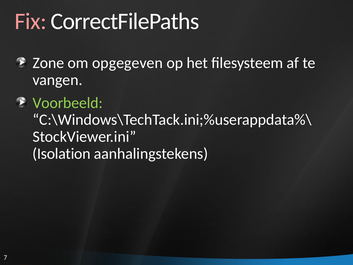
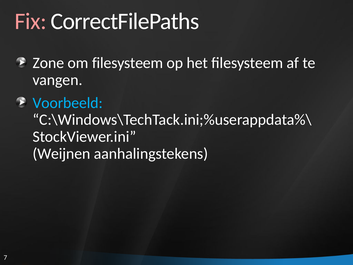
om opgegeven: opgegeven -> filesysteem
Voorbeeld colour: light green -> light blue
Isolation: Isolation -> Weijnen
